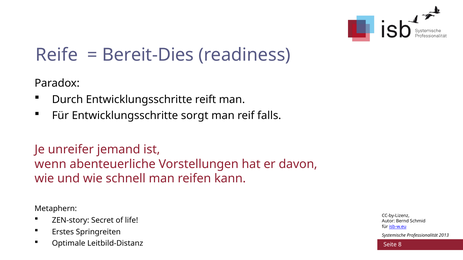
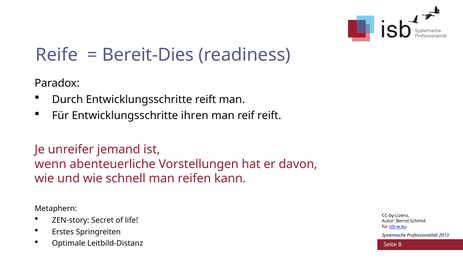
sorgt: sorgt -> ihren
reif falls: falls -> reift
